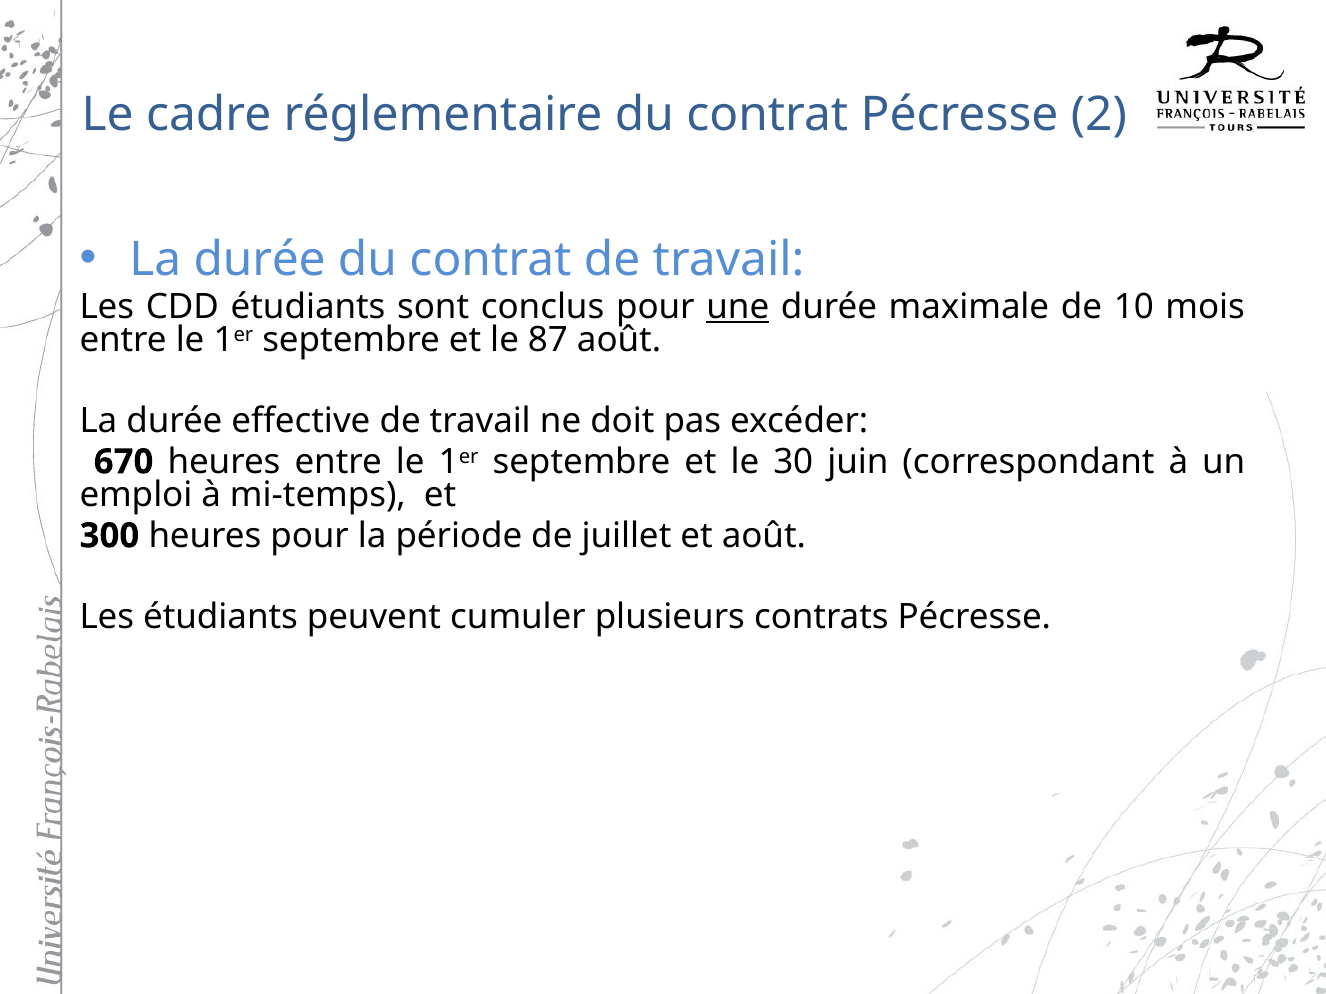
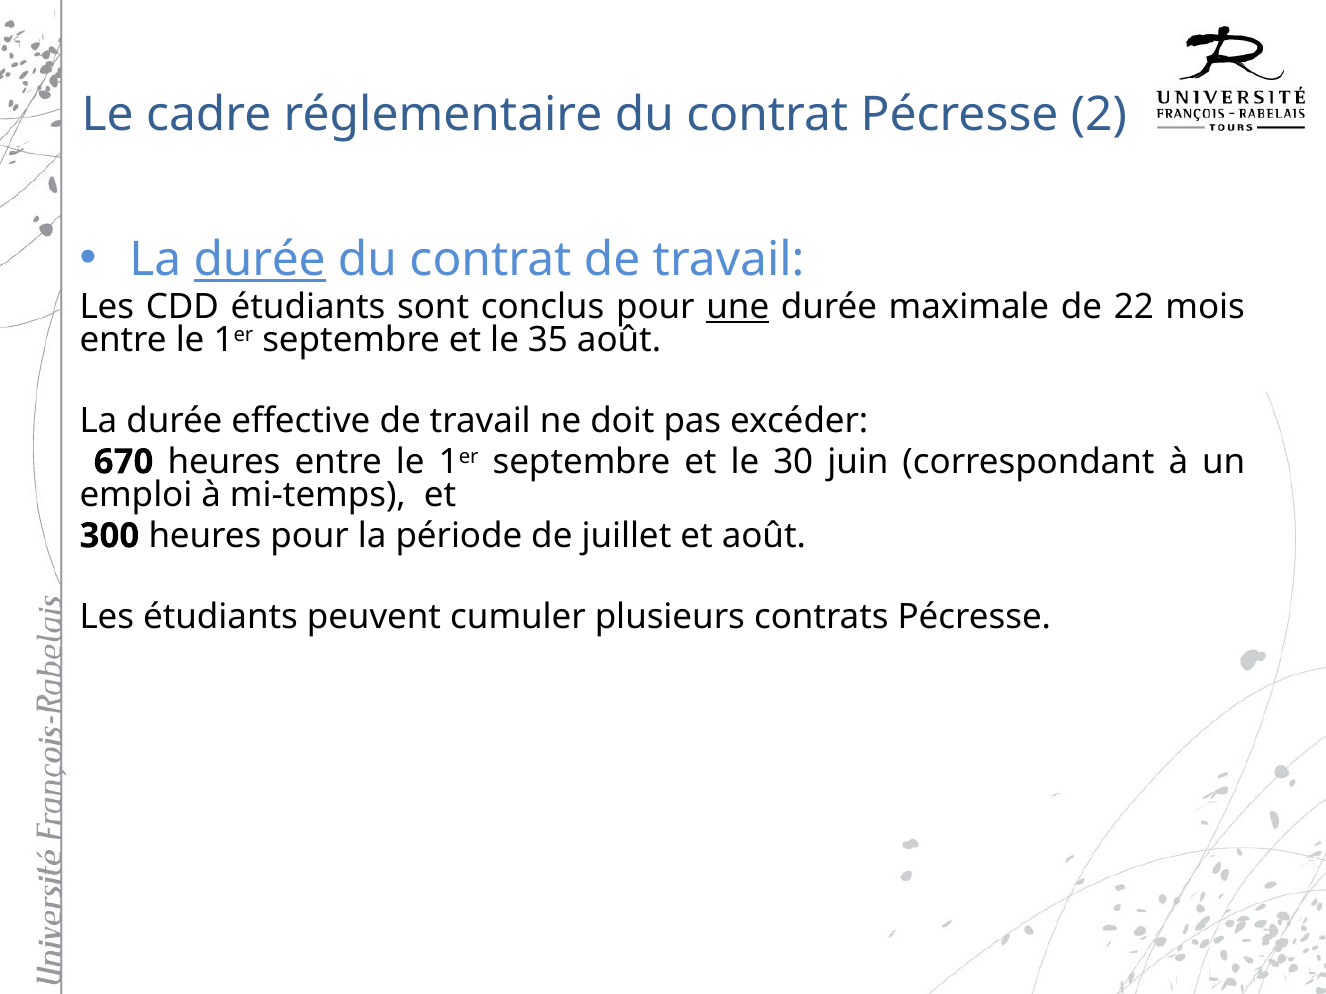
durée at (260, 260) underline: none -> present
10: 10 -> 22
87: 87 -> 35
